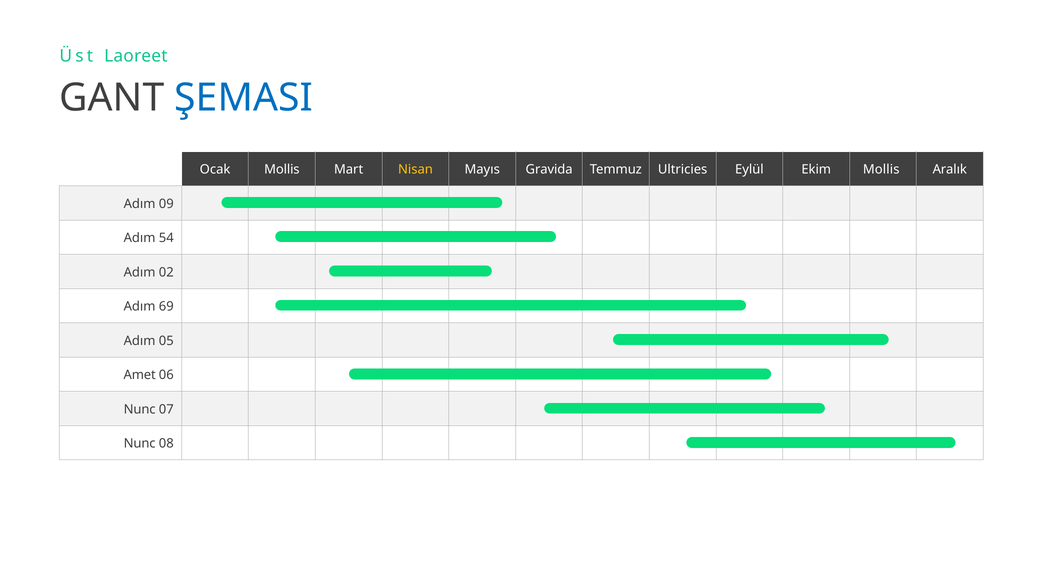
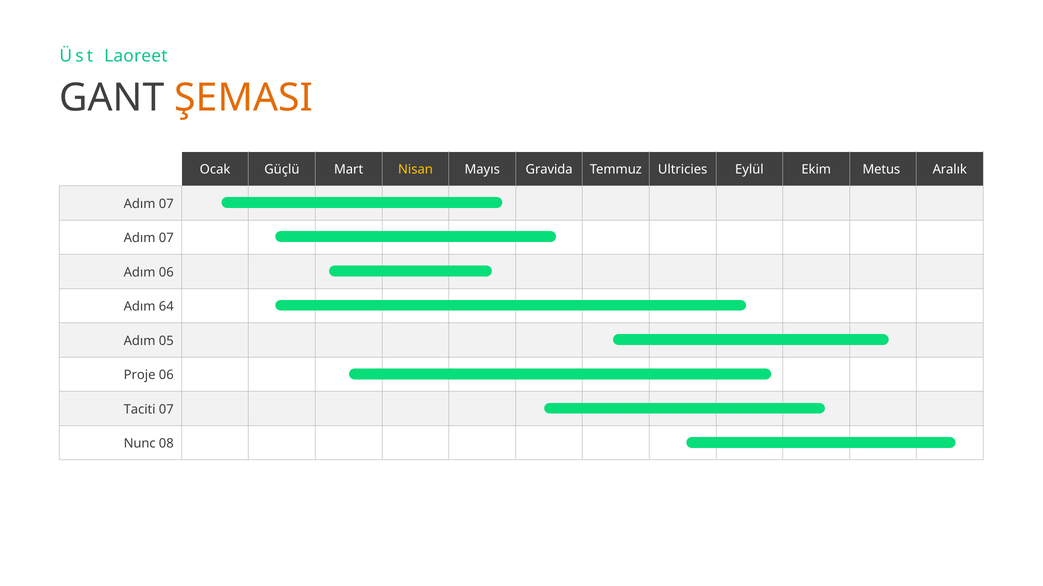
ŞEMASI colour: blue -> orange
Ocak Mollis: Mollis -> Güçlü
Ekim Mollis: Mollis -> Metus
09 at (166, 204): 09 -> 07
54 at (166, 238): 54 -> 07
Adım 02: 02 -> 06
69: 69 -> 64
Amet: Amet -> Proje
Nunc at (140, 410): Nunc -> Taciti
